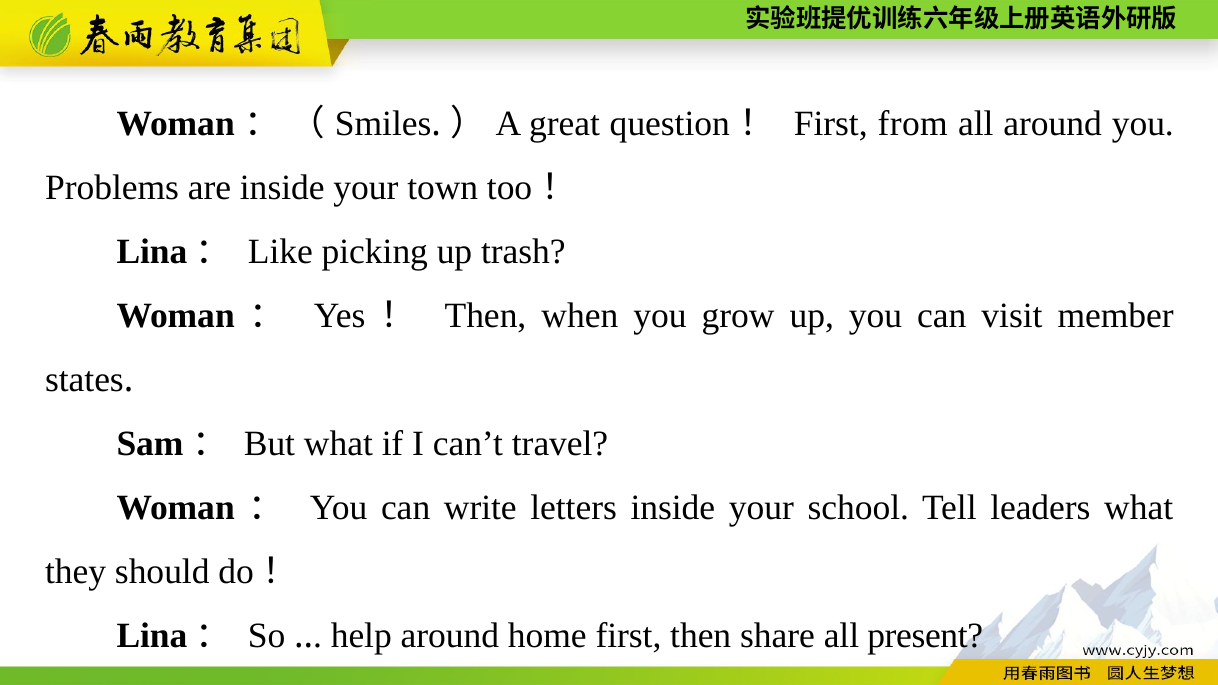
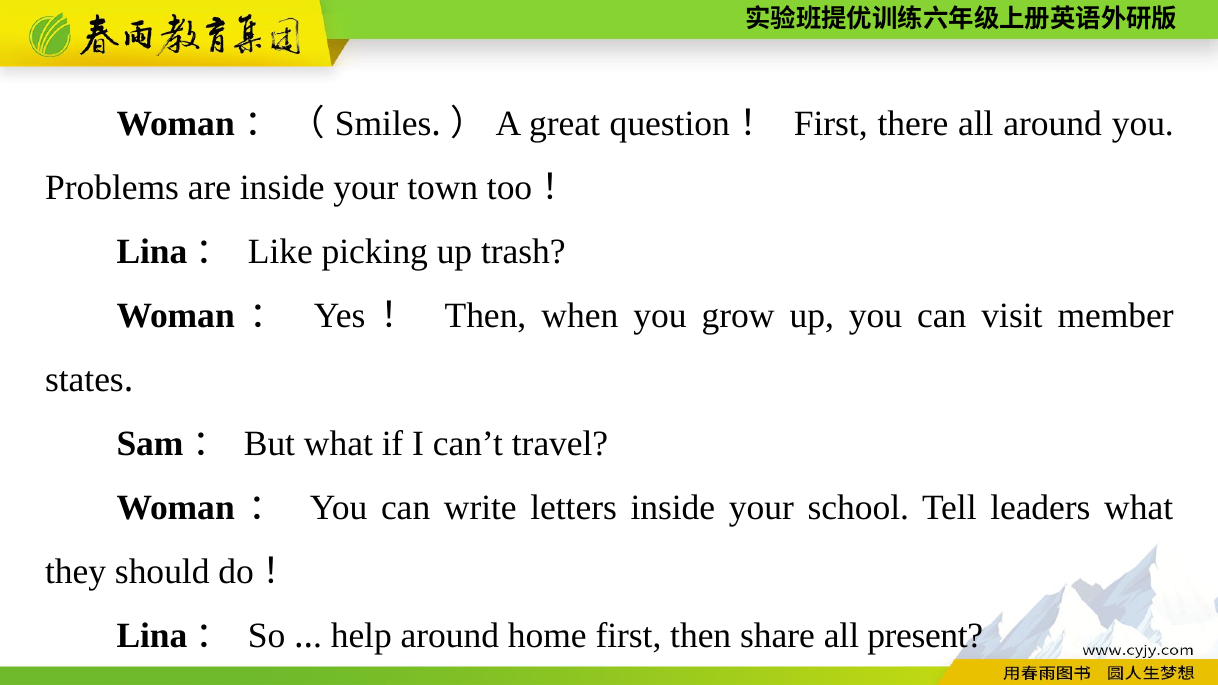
from: from -> there
